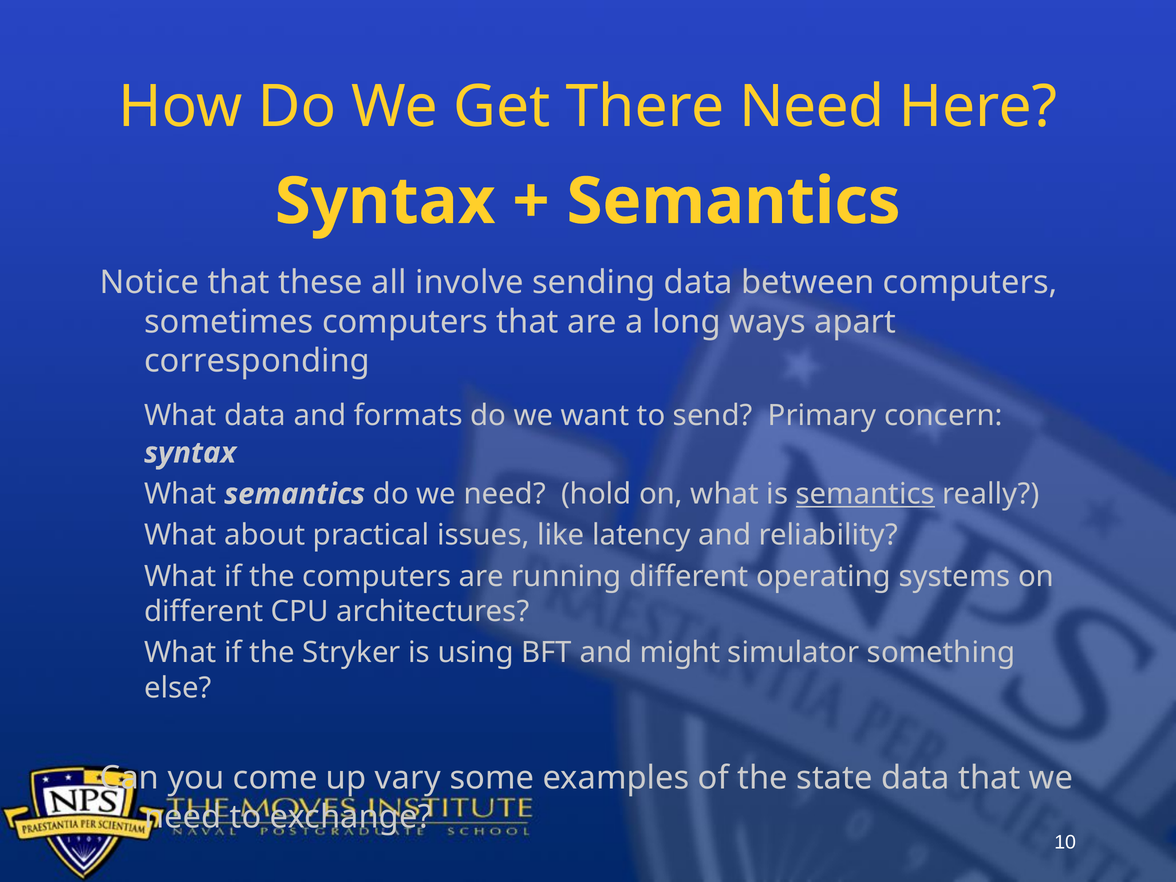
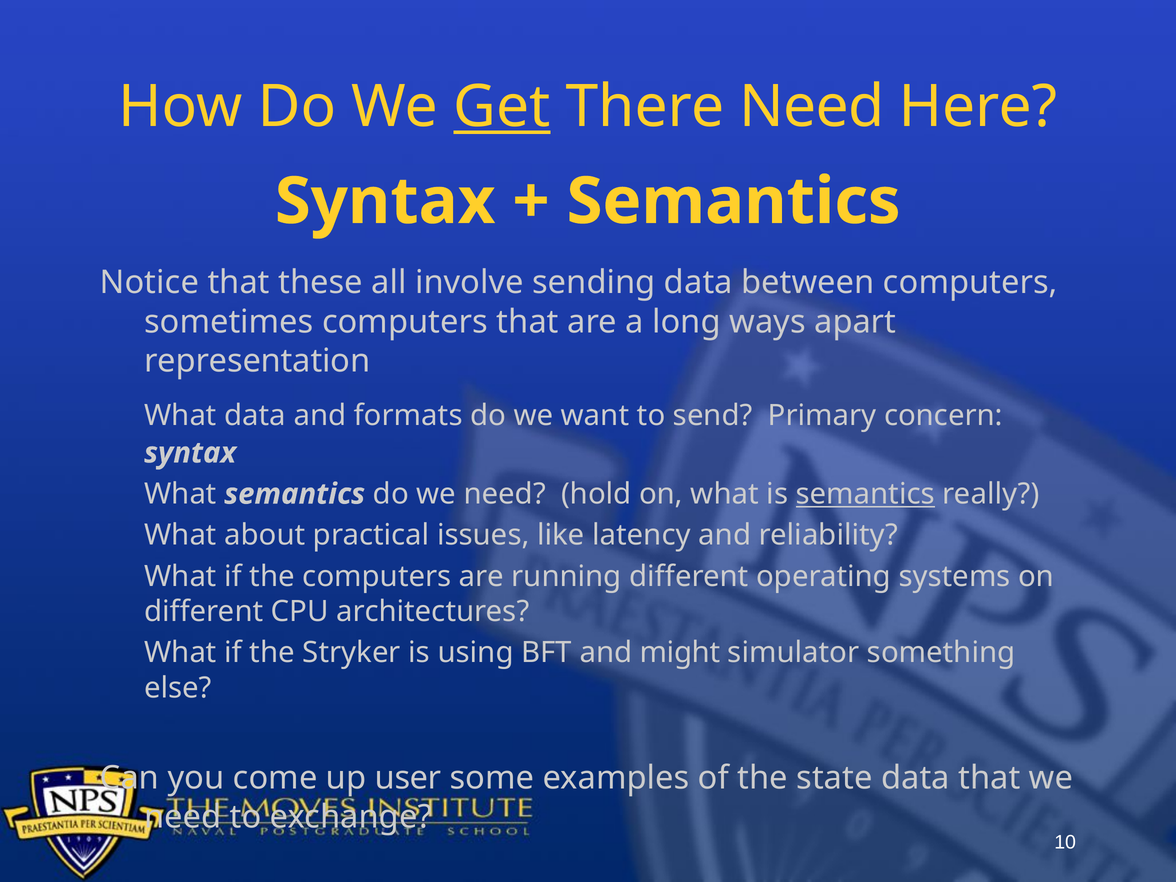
Get underline: none -> present
corresponding: corresponding -> representation
vary: vary -> user
